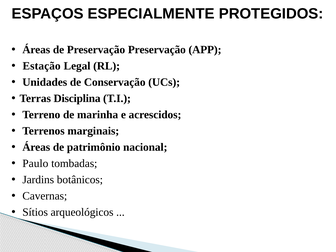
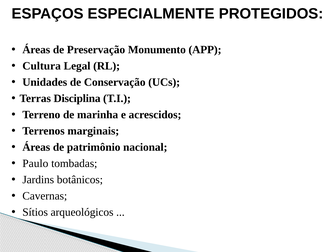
Preservação Preservação: Preservação -> Monumento
Estação: Estação -> Cultura
